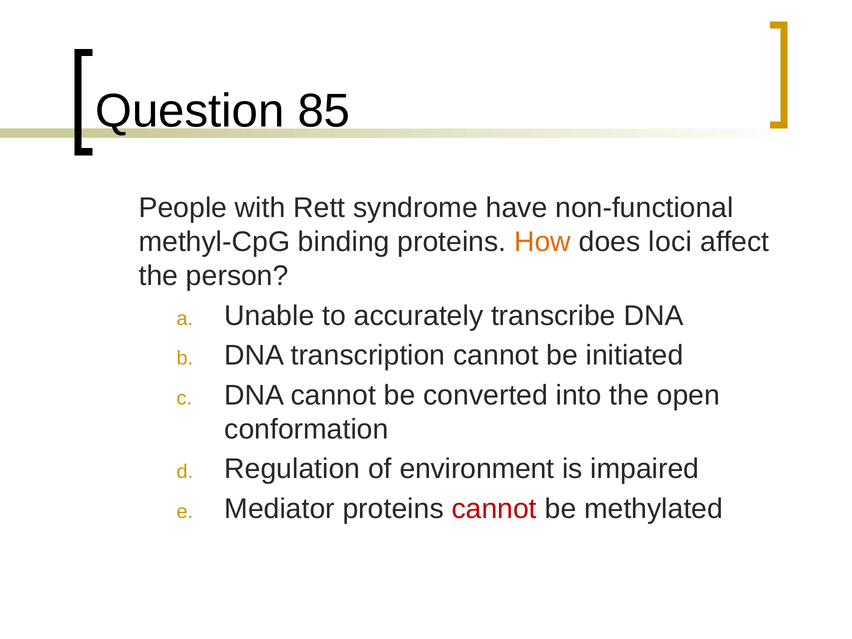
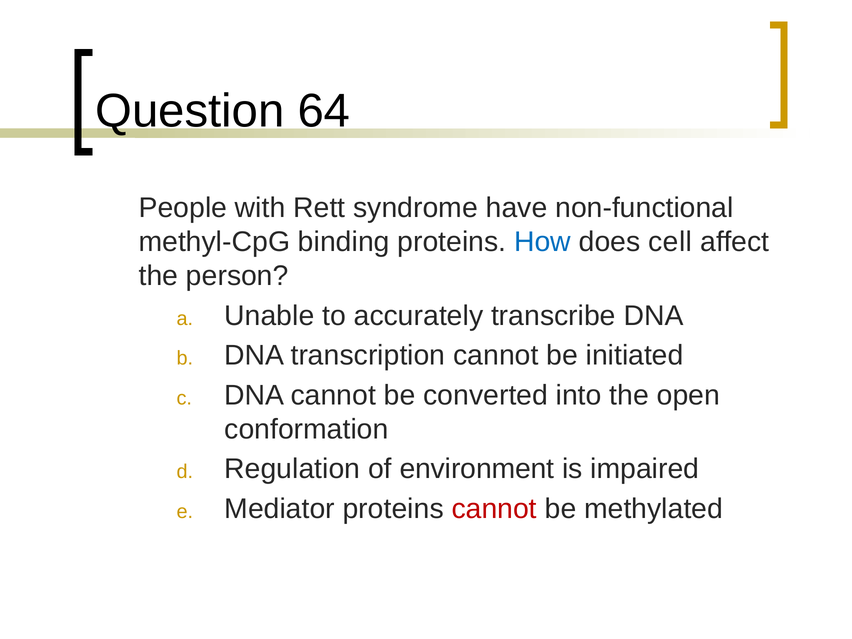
85: 85 -> 64
How colour: orange -> blue
loci: loci -> cell
